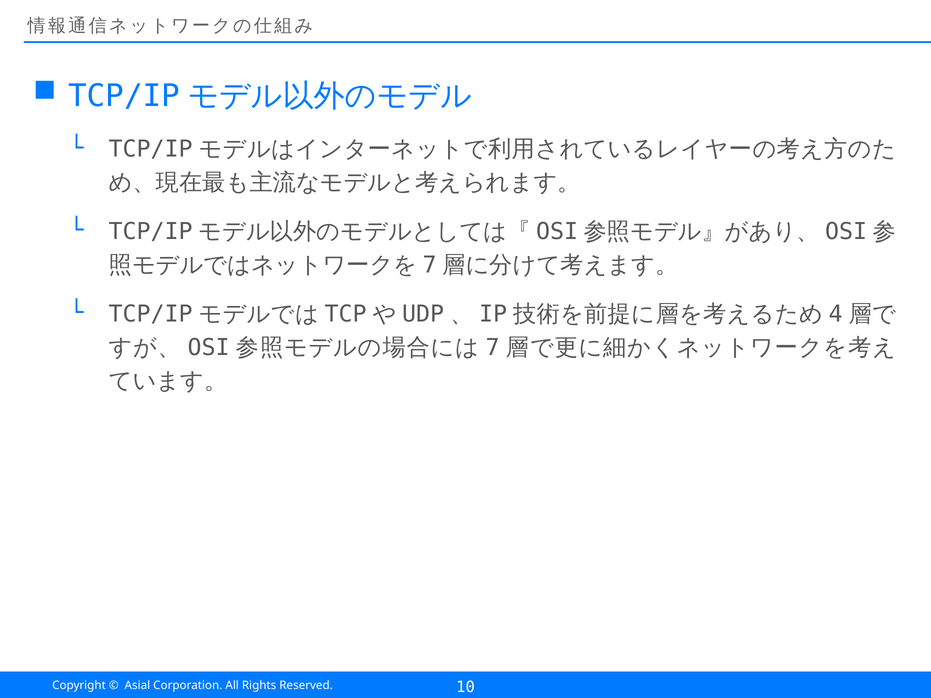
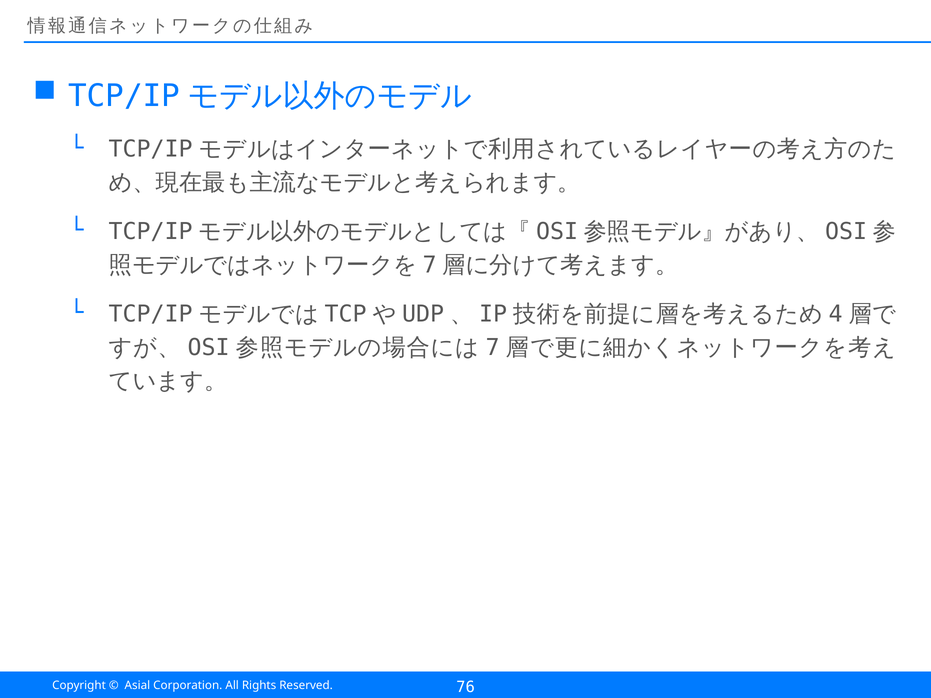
10: 10 -> 76
